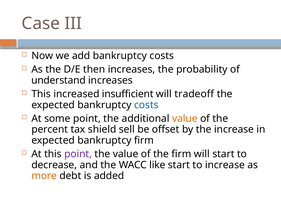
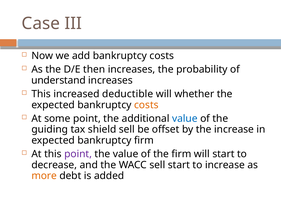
insufficient: insufficient -> deductible
tradeoff: tradeoff -> whether
costs at (146, 105) colour: blue -> orange
value at (185, 119) colour: orange -> blue
percent: percent -> guiding
WACC like: like -> sell
